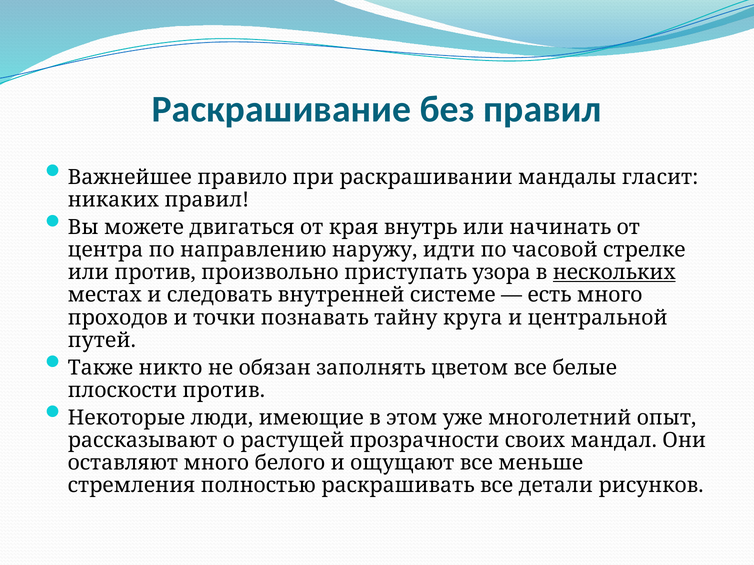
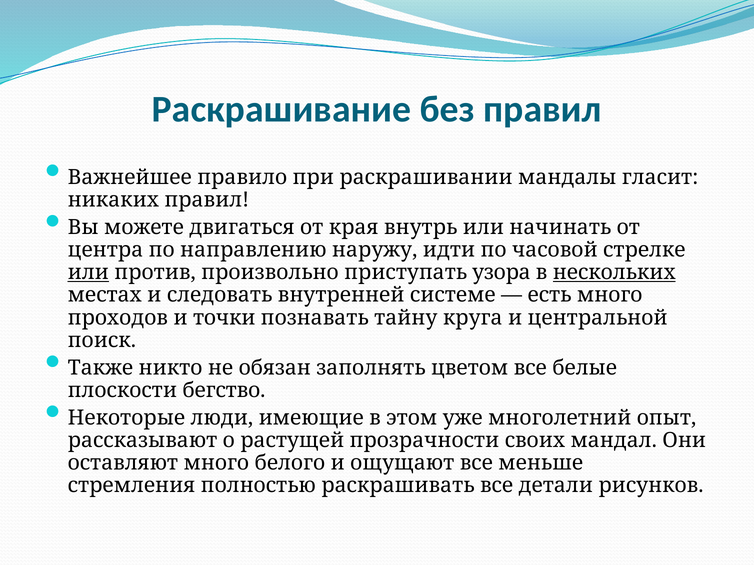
или at (88, 273) underline: none -> present
путей: путей -> поиск
плоскости против: против -> бегство
